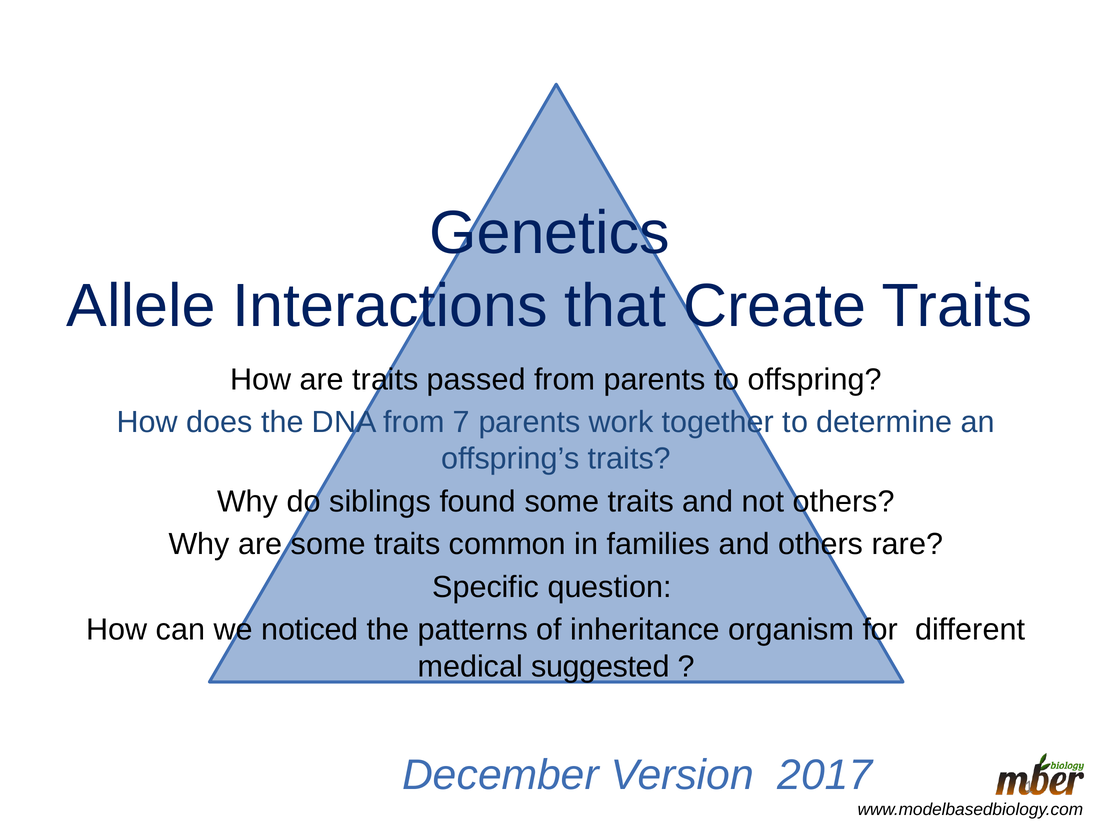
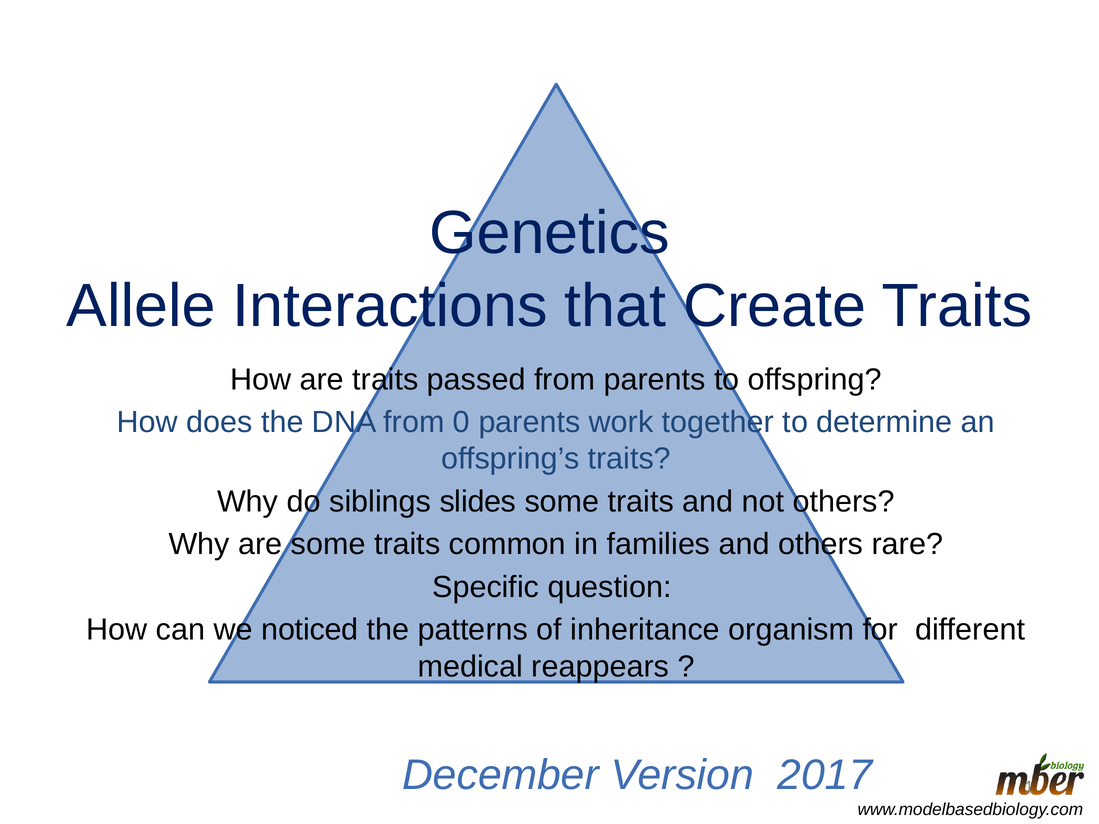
7: 7 -> 0
found: found -> slides
suggested: suggested -> reappears
